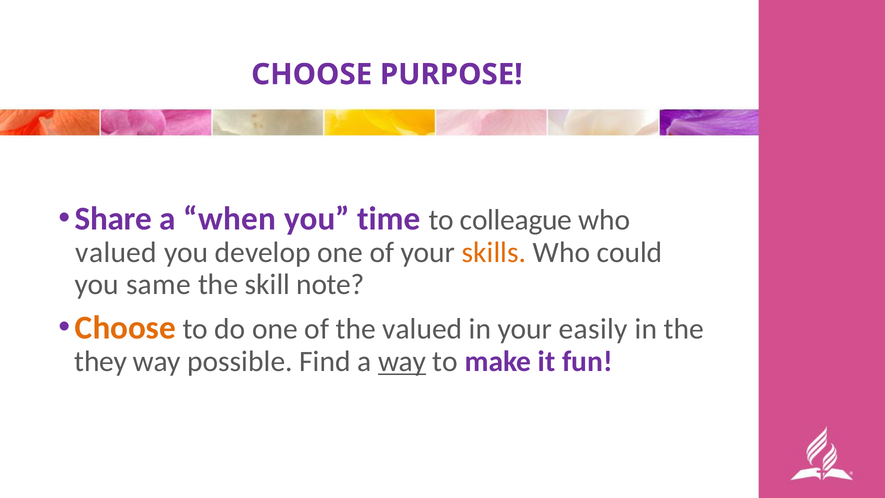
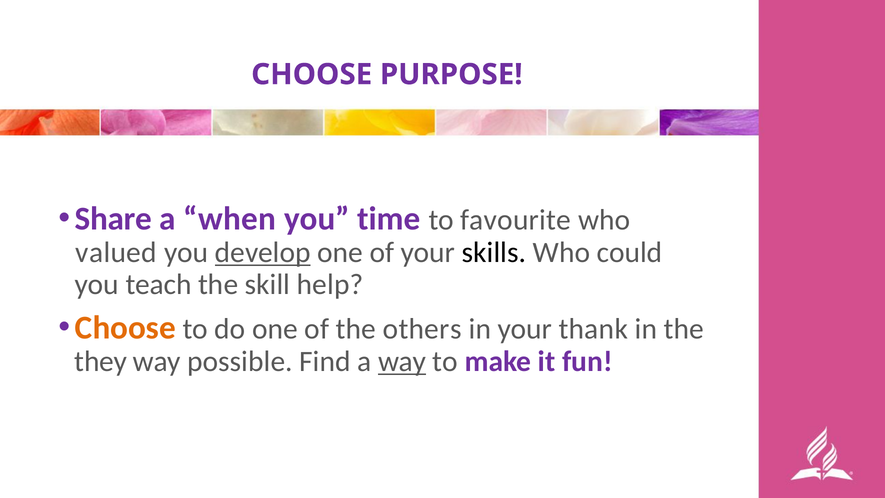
colleague: colleague -> favourite
develop underline: none -> present
skills colour: orange -> black
same: same -> teach
note: note -> help
the valued: valued -> others
easily: easily -> thank
